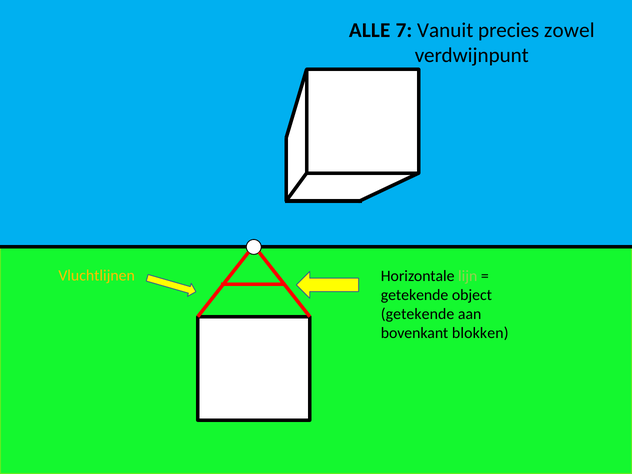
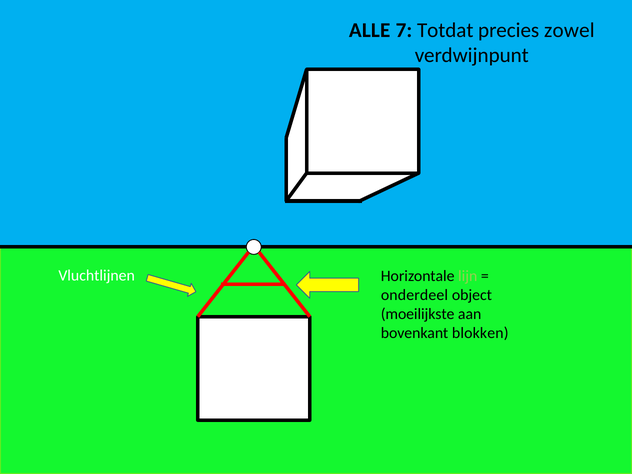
Vanuit: Vanuit -> Totdat
Vluchtlijnen colour: yellow -> white
getekende at (415, 295): getekende -> onderdeel
getekende at (418, 314): getekende -> moeilijkste
